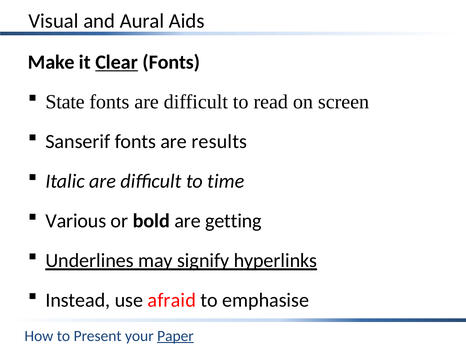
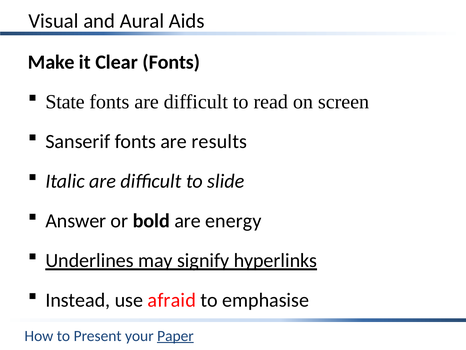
Clear underline: present -> none
time: time -> slide
Various: Various -> Answer
getting: getting -> energy
